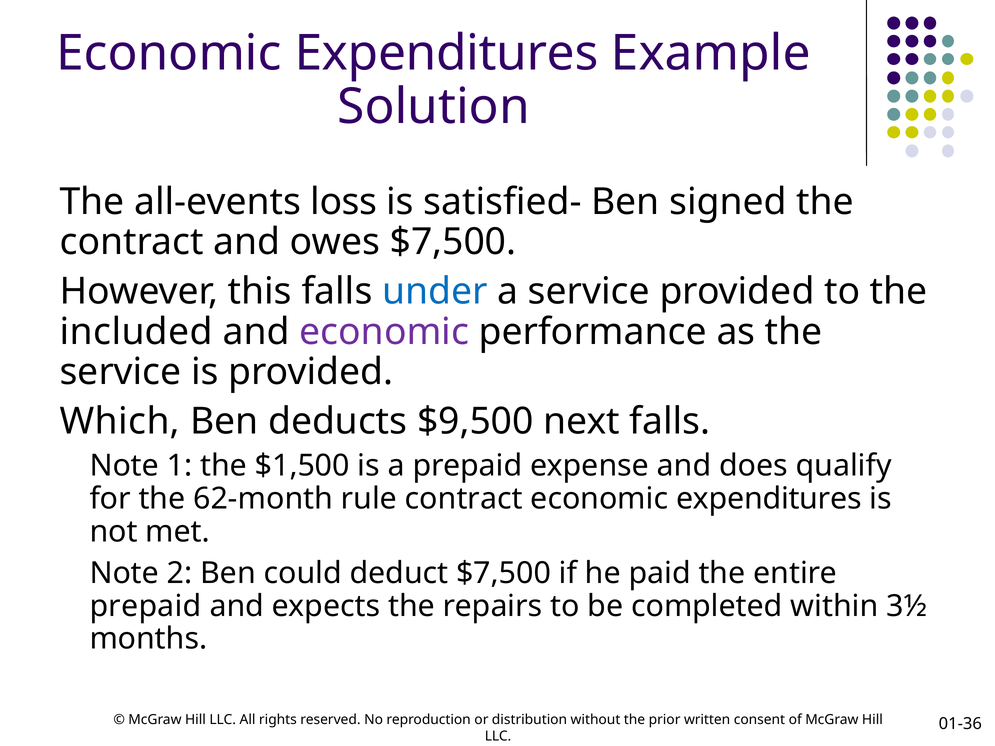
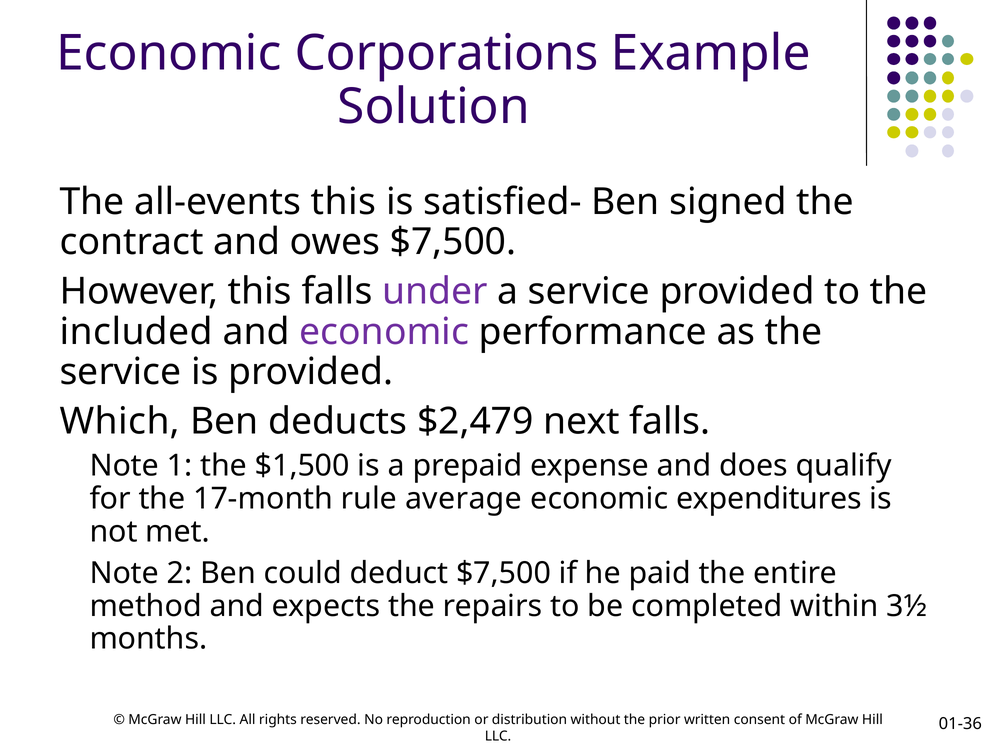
Expenditures at (447, 53): Expenditures -> Corporations
all-events loss: loss -> this
under colour: blue -> purple
$9,500: $9,500 -> $2,479
62-month: 62-month -> 17-month
rule contract: contract -> average
prepaid at (146, 606): prepaid -> method
